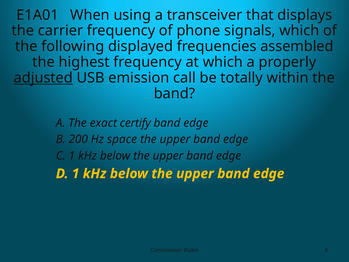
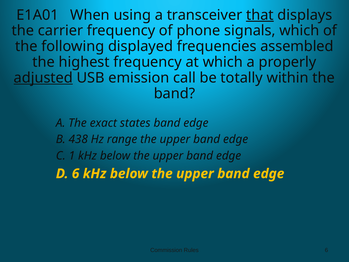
that underline: none -> present
certify: certify -> states
200: 200 -> 438
space: space -> range
D 1: 1 -> 6
